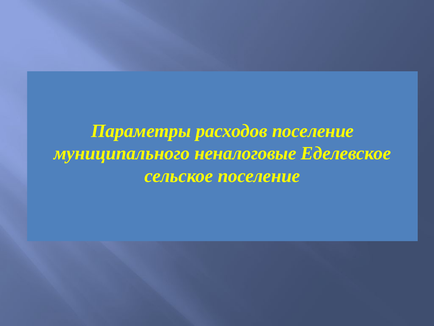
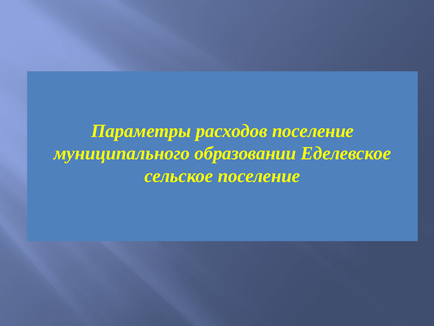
неналоговые: неналоговые -> образовании
